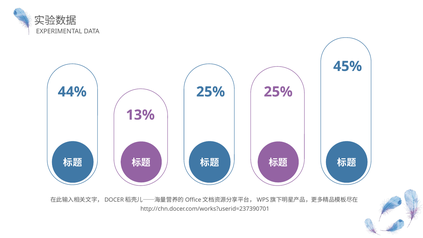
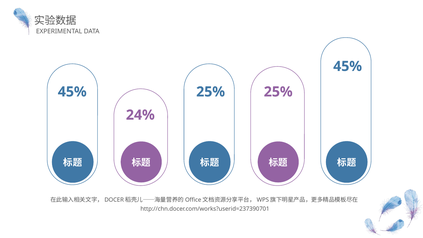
44% at (72, 92): 44% -> 45%
13%: 13% -> 24%
